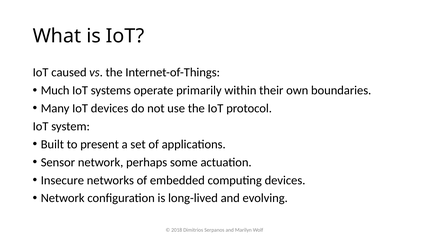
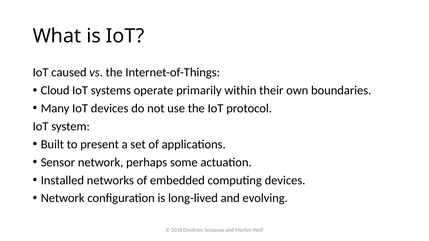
Much: Much -> Cloud
Insecure: Insecure -> Installed
